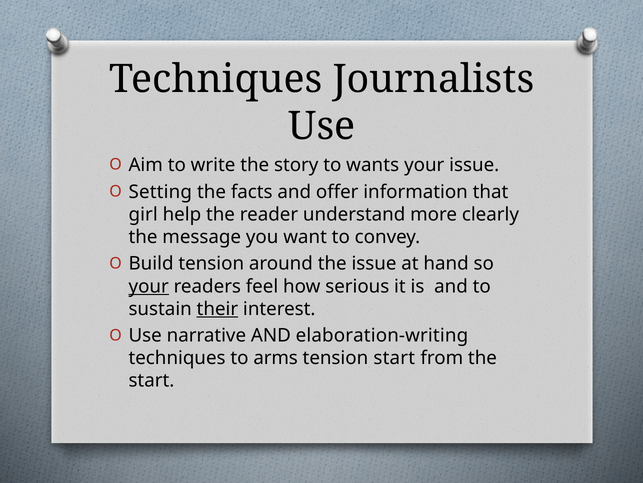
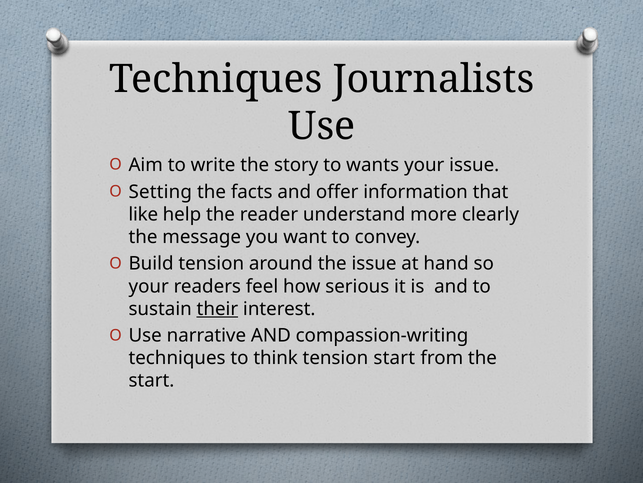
girl: girl -> like
your at (149, 286) underline: present -> none
elaboration-writing: elaboration-writing -> compassion-writing
arms: arms -> think
